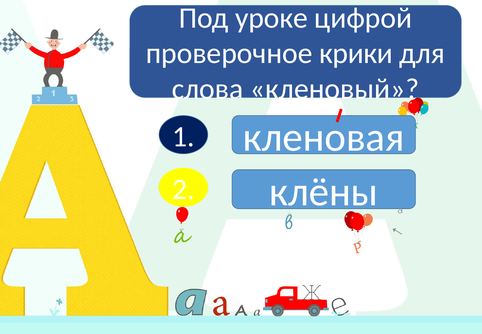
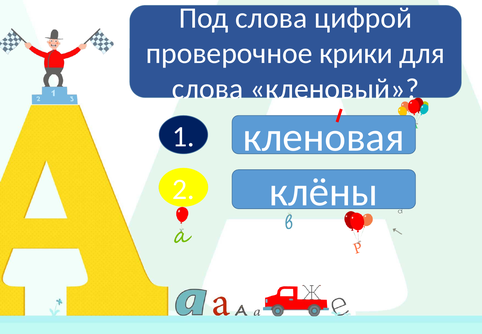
Под уроке: уроке -> слова
